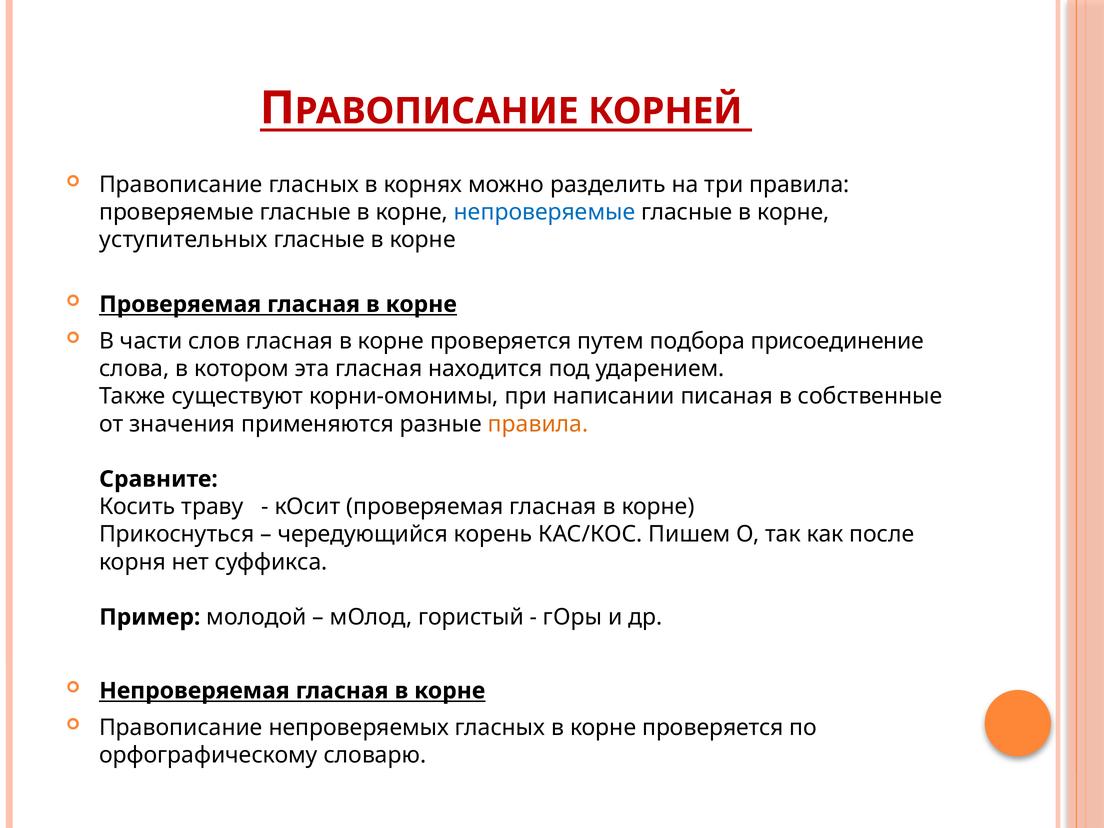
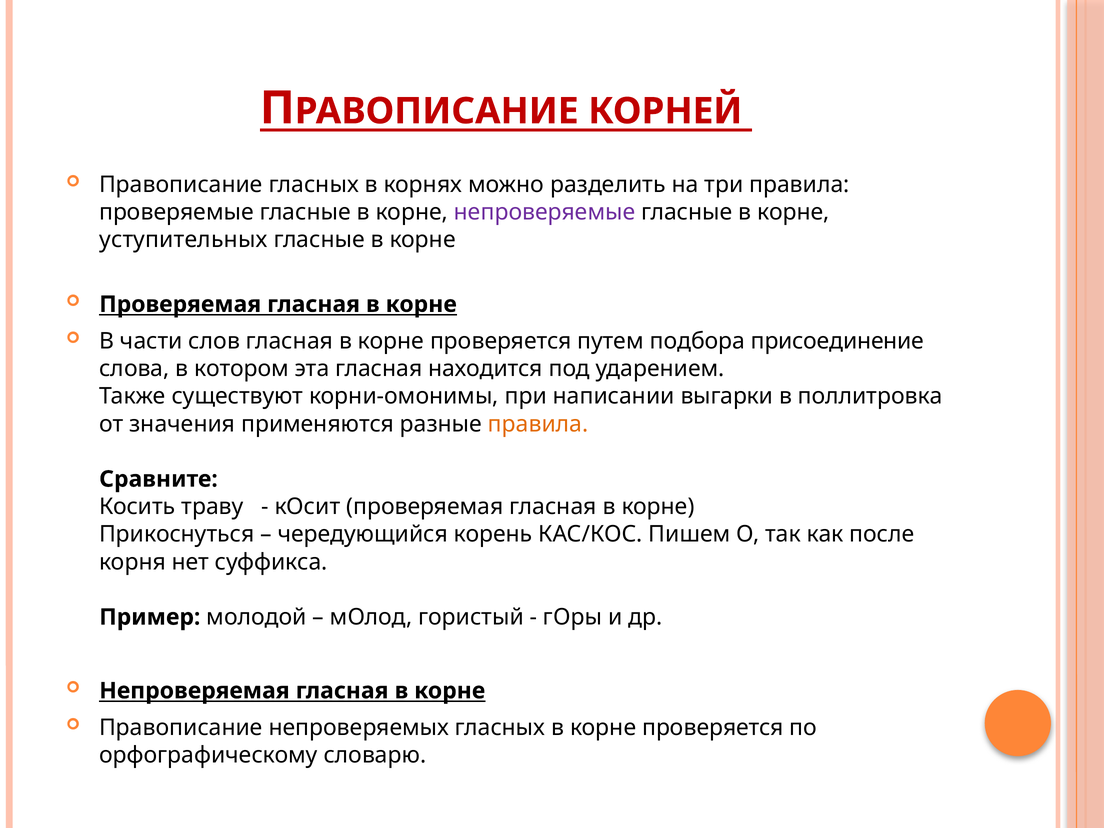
непроверяемые colour: blue -> purple
писаная: писаная -> выгарки
собственные: собственные -> поллитровка
